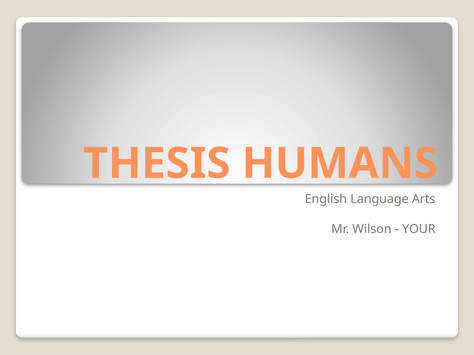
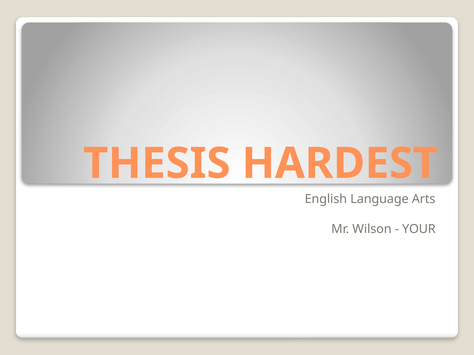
HUMANS: HUMANS -> HARDEST
